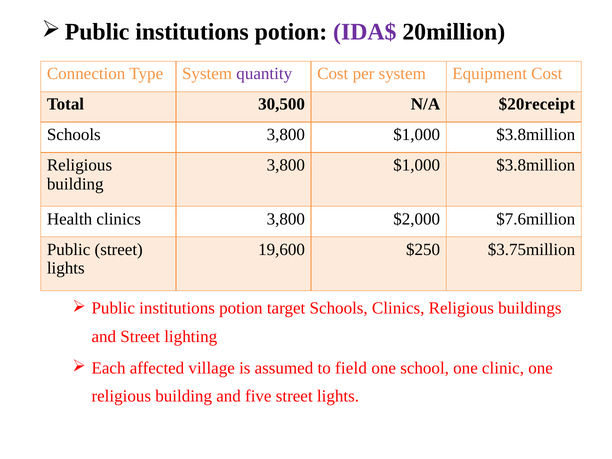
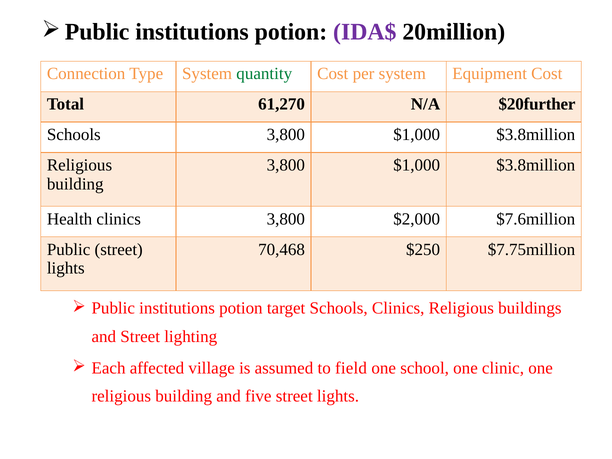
quantity colour: purple -> green
30,500: 30,500 -> 61,270
$20receipt: $20receipt -> $20further
19,600: 19,600 -> 70,468
$3.75million: $3.75million -> $7.75million
